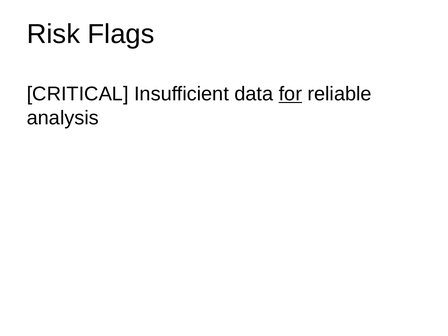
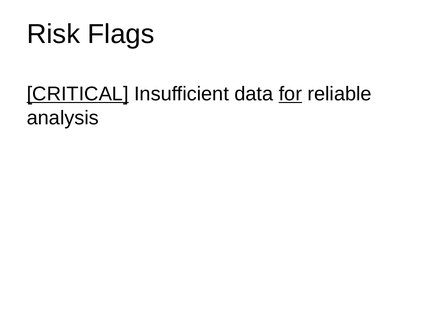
CRITICAL underline: none -> present
